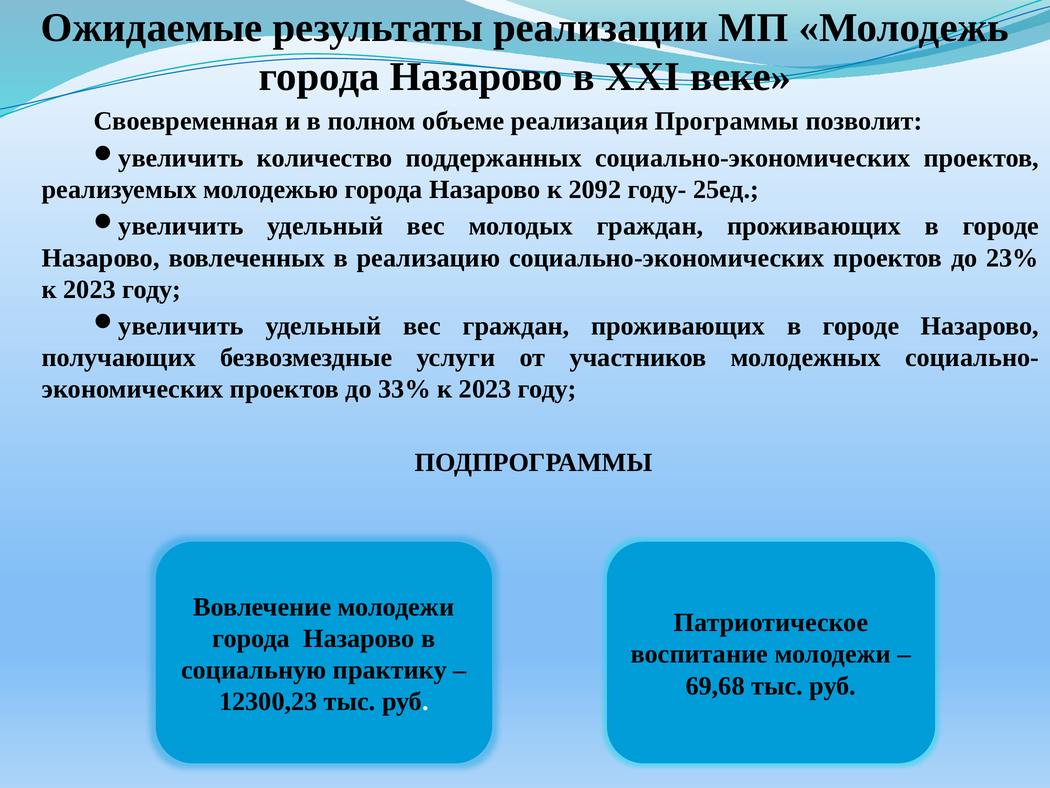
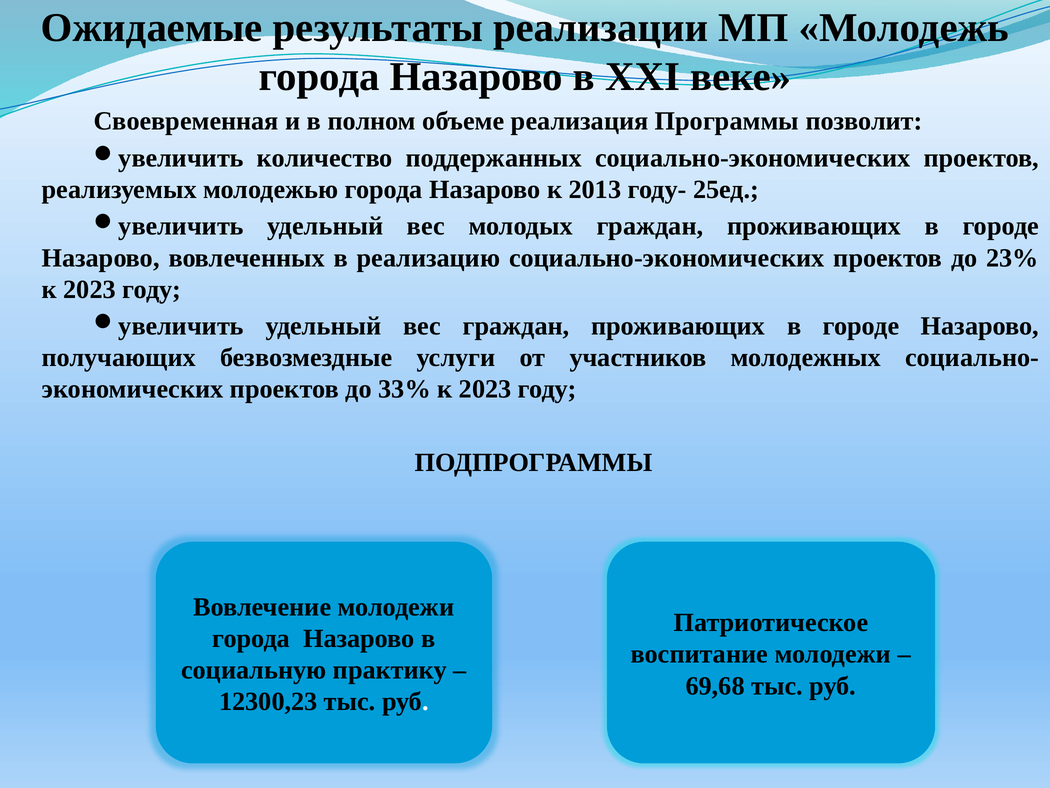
2092: 2092 -> 2013
